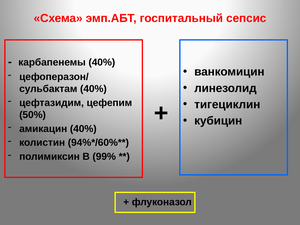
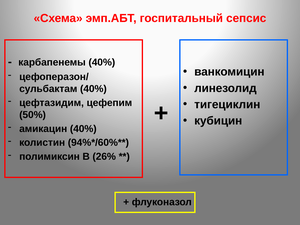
99%: 99% -> 26%
